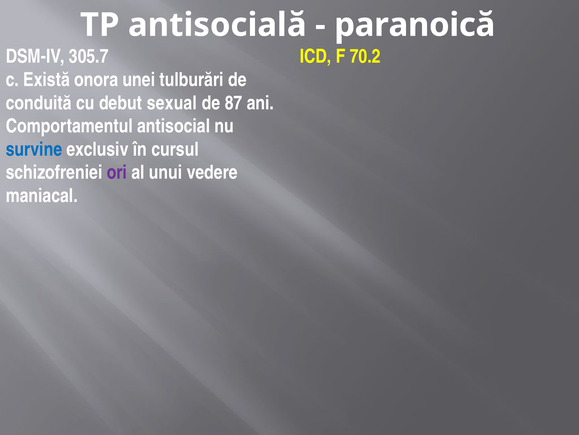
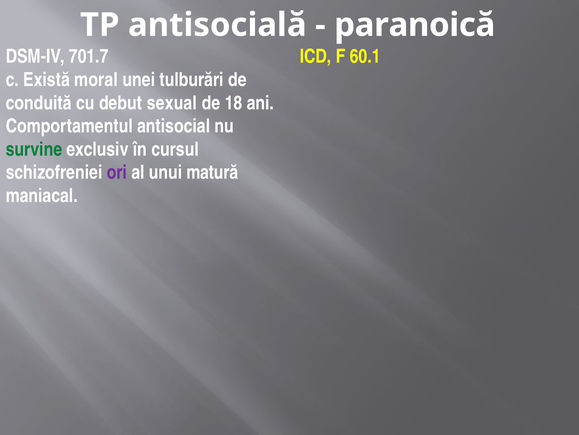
305.7: 305.7 -> 701.7
70.2: 70.2 -> 60.1
onora: onora -> moral
87: 87 -> 18
survine colour: blue -> green
vedere: vedere -> matură
